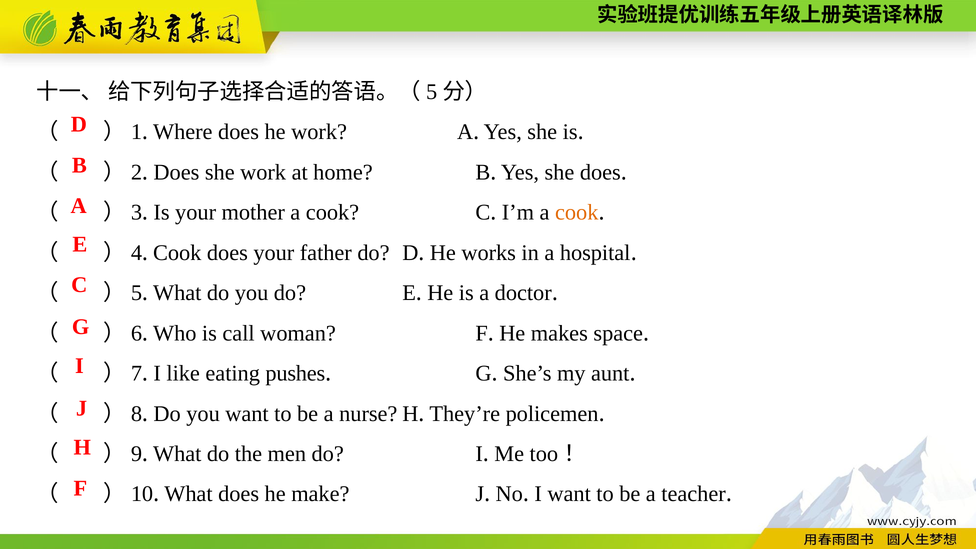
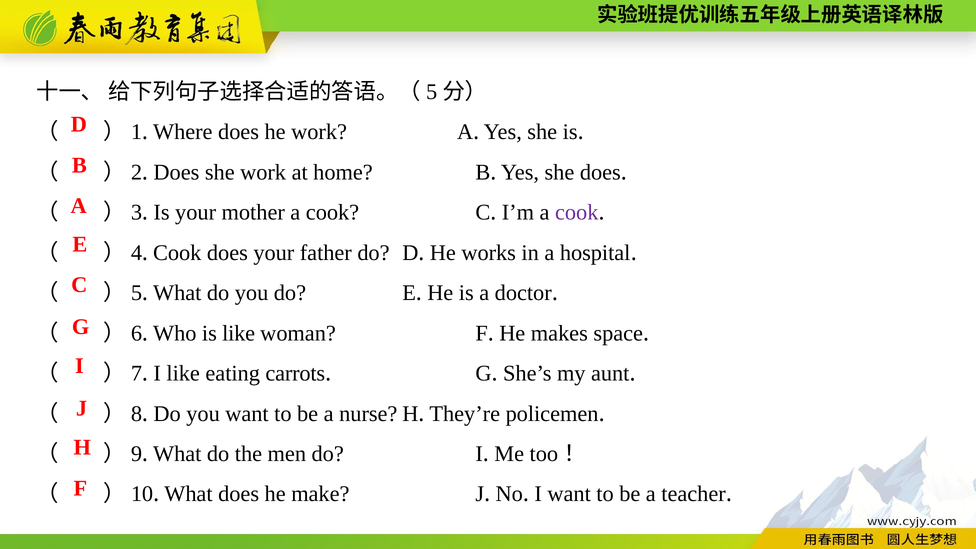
cook at (577, 213) colour: orange -> purple
is call: call -> like
pushes: pushes -> carrots
